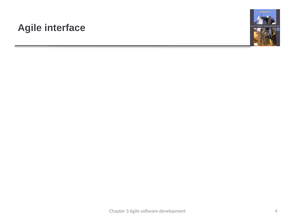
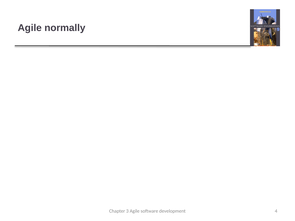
interface: interface -> normally
